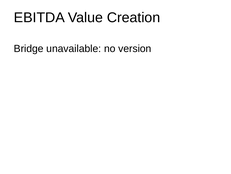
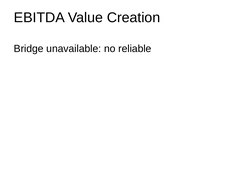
version: version -> reliable
